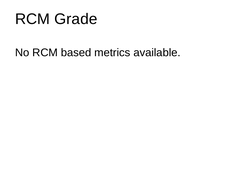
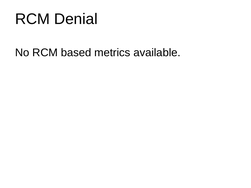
Grade: Grade -> Denial
